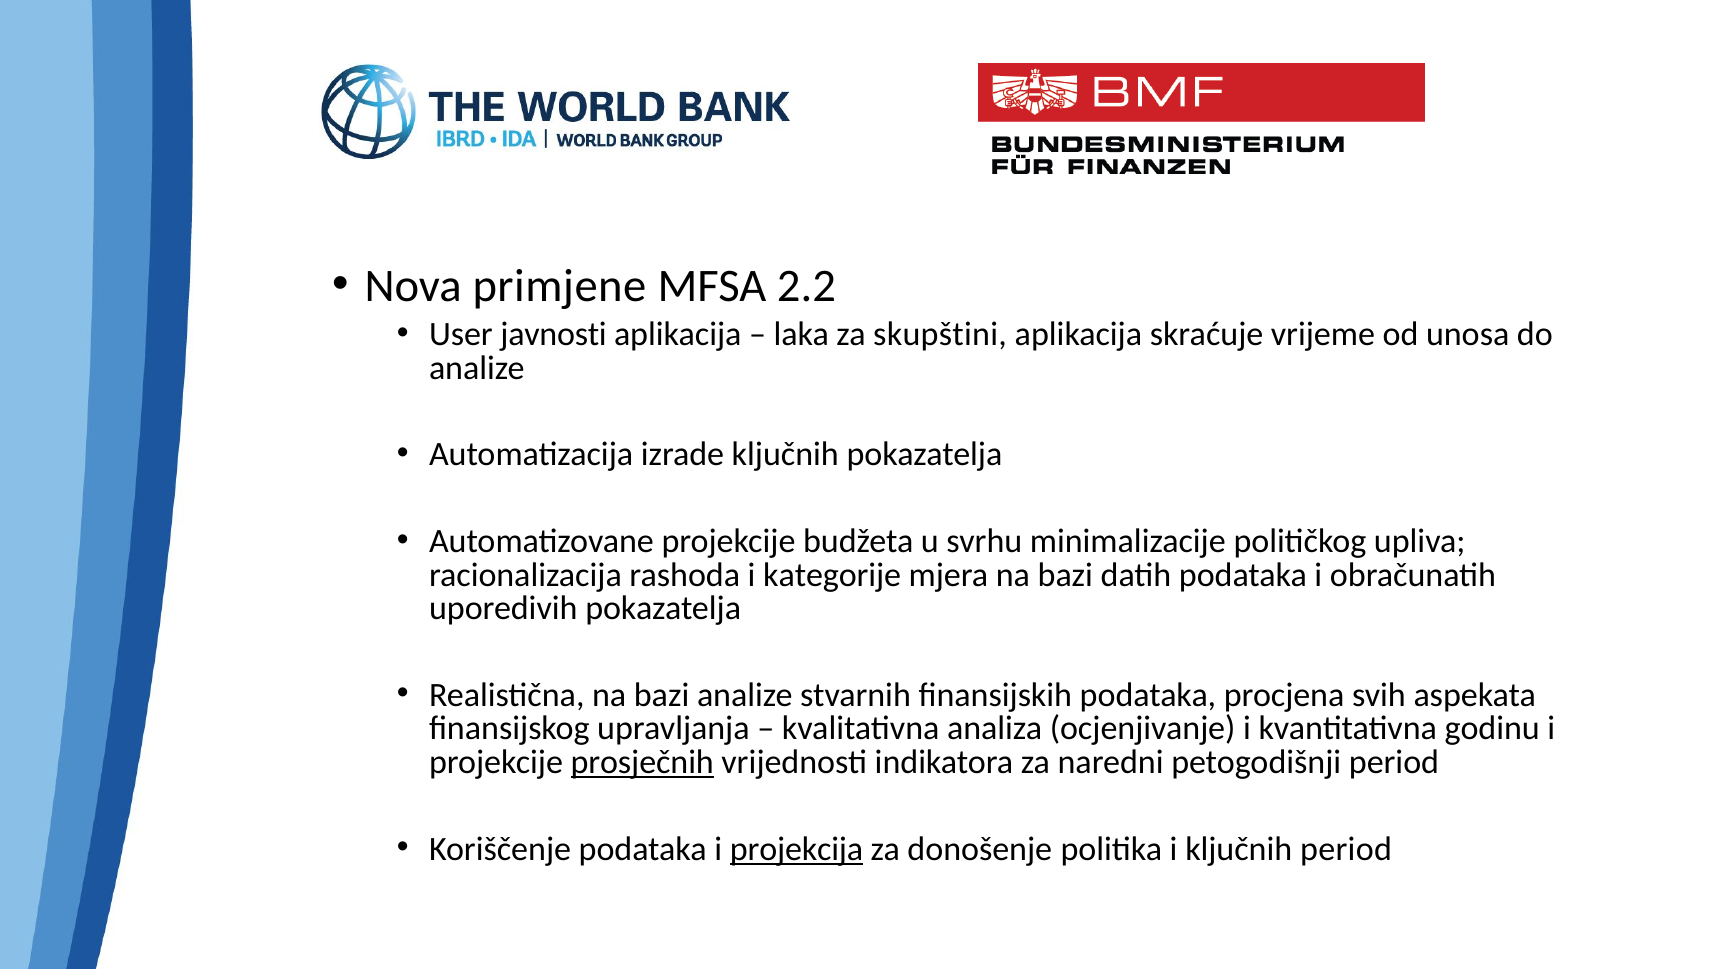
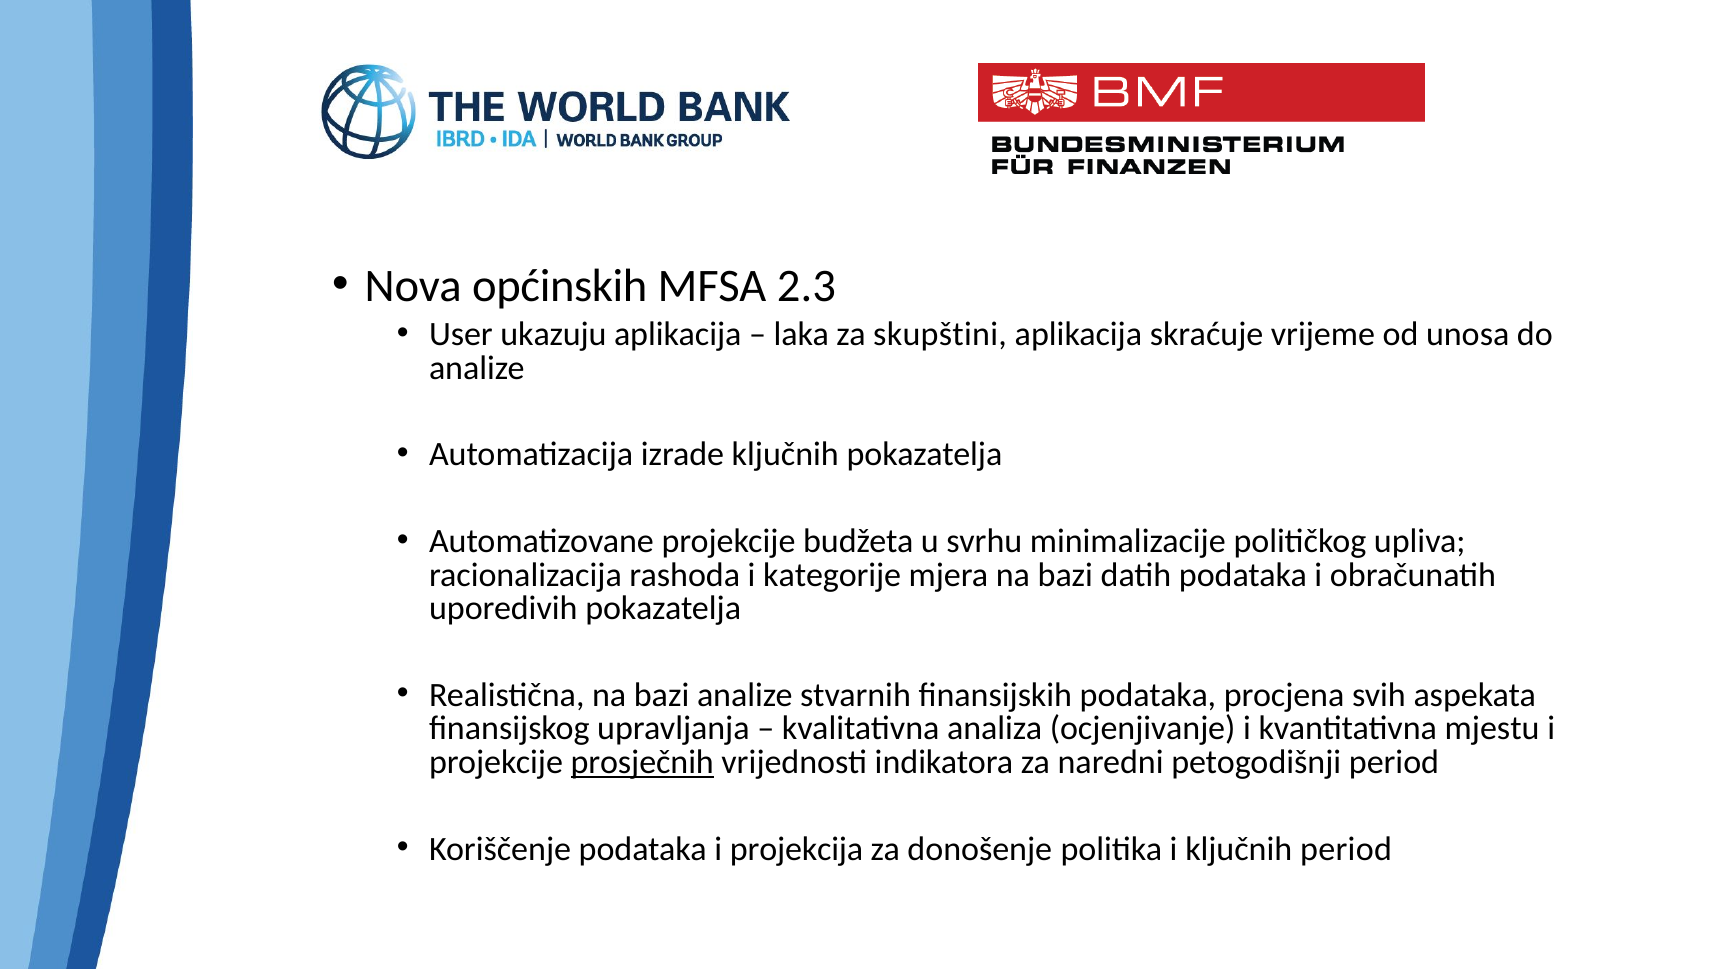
primjene: primjene -> općinskih
2.2: 2.2 -> 2.3
javnosti: javnosti -> ukazuju
godinu: godinu -> mjestu
projekcija underline: present -> none
